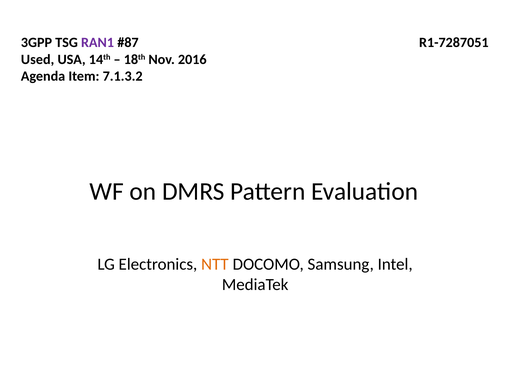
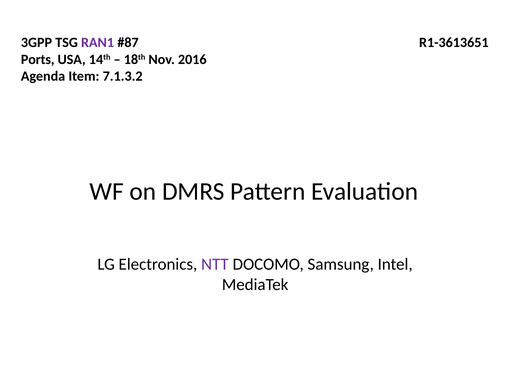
R1-7287051: R1-7287051 -> R1-3613651
Used: Used -> Ports
NTT colour: orange -> purple
